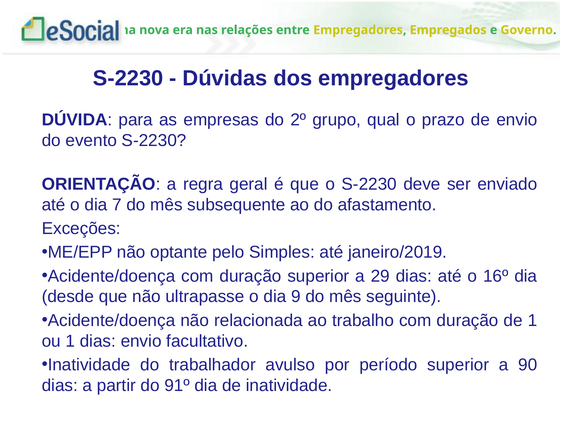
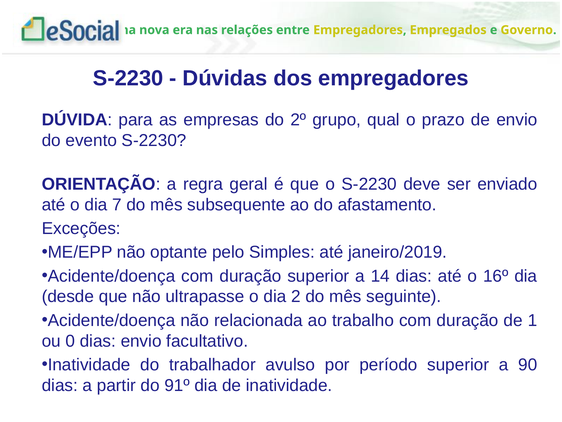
29: 29 -> 14
9: 9 -> 2
ou 1: 1 -> 0
